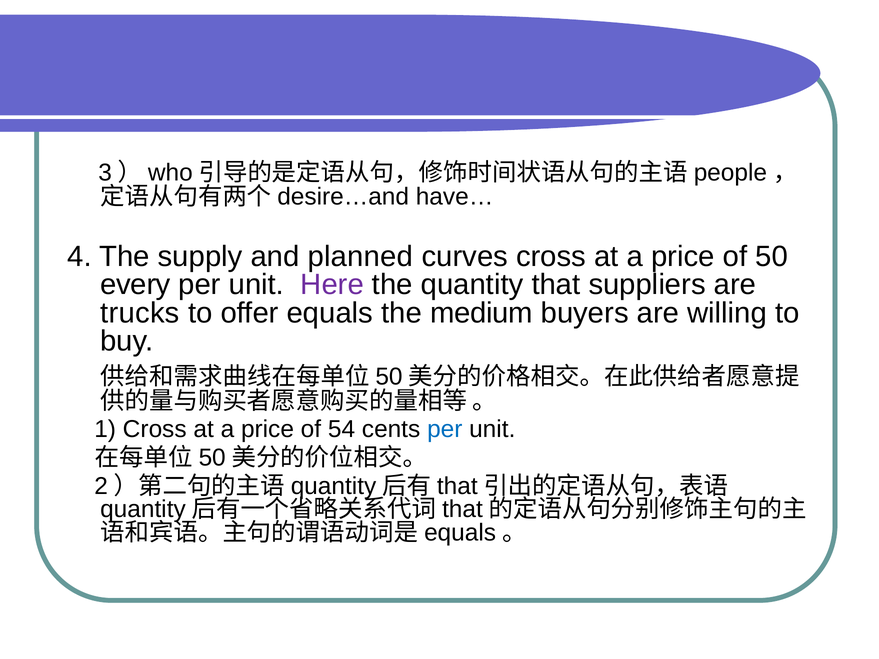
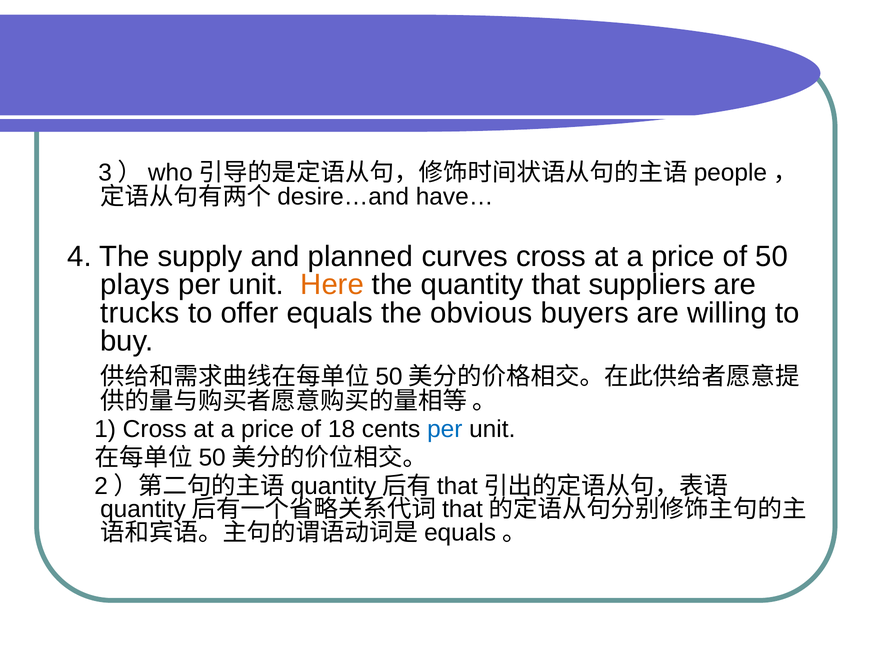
every: every -> plays
Here colour: purple -> orange
medium: medium -> obvious
54: 54 -> 18
